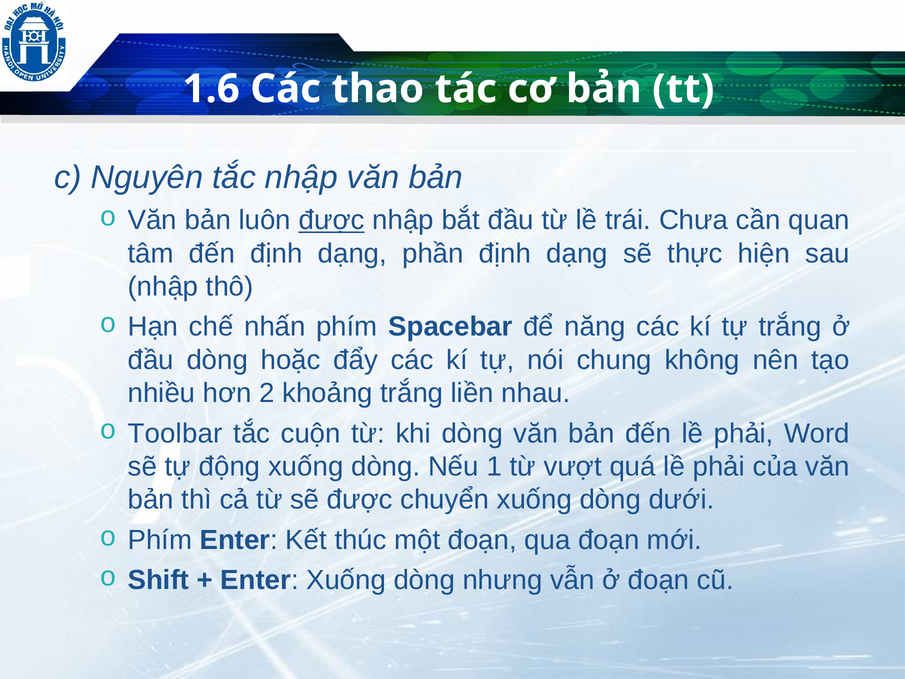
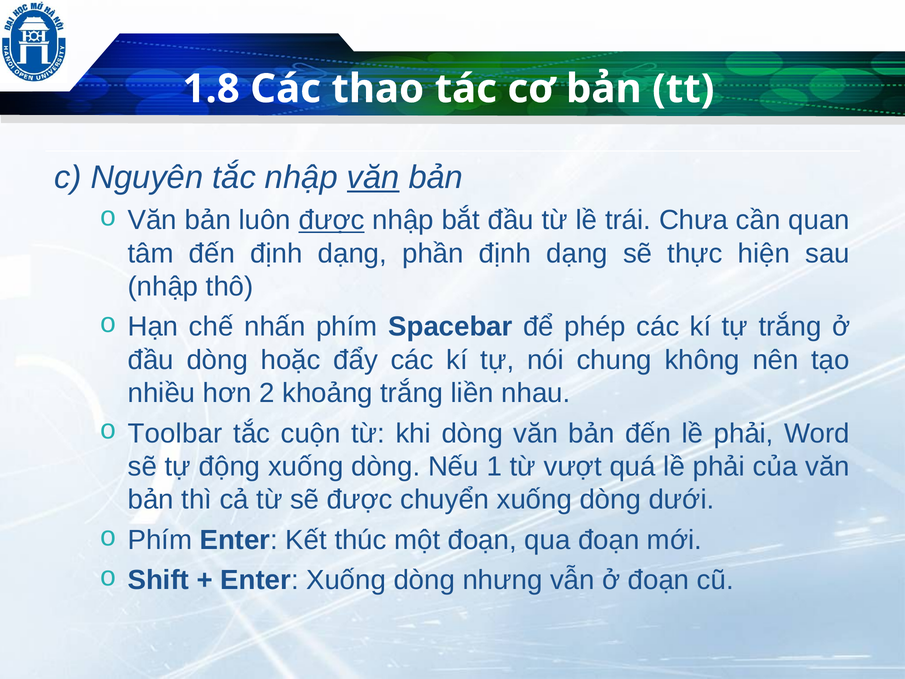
1.6: 1.6 -> 1.8
văn at (373, 177) underline: none -> present
năng: năng -> phép
